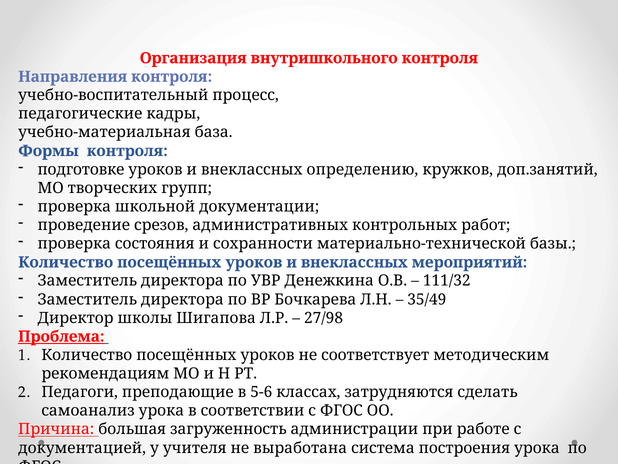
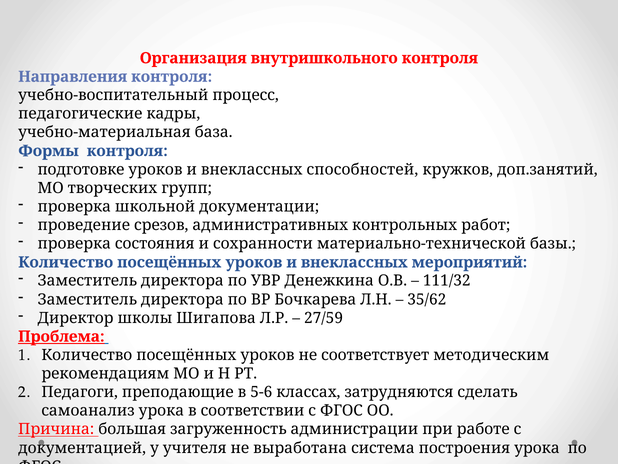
определению: определению -> способностей
35/49: 35/49 -> 35/62
27/98: 27/98 -> 27/59
